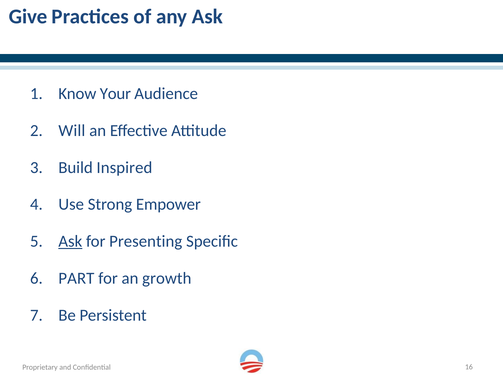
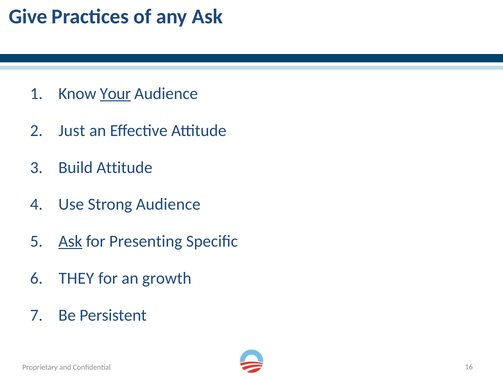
Your underline: none -> present
Will: Will -> Just
Build Inspired: Inspired -> Attitude
Strong Empower: Empower -> Audience
PART: PART -> THEY
